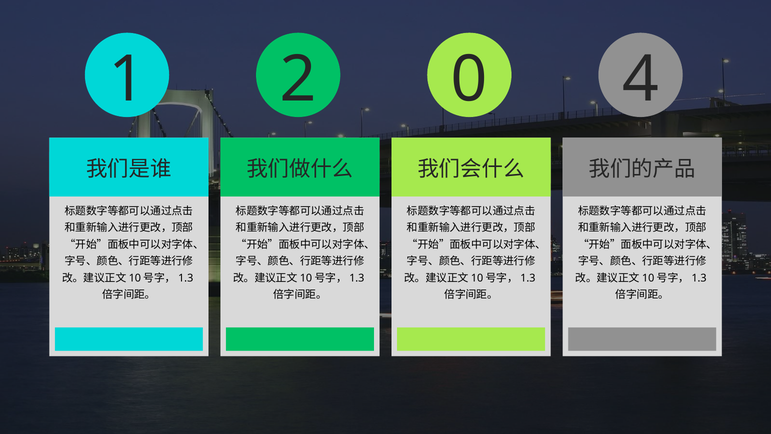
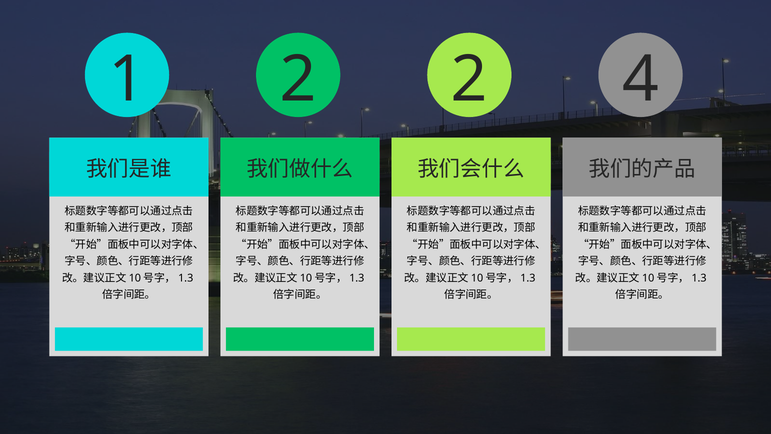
2 0: 0 -> 2
